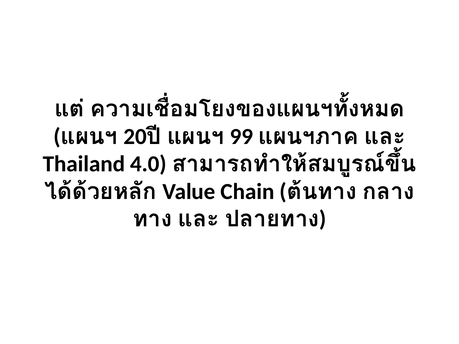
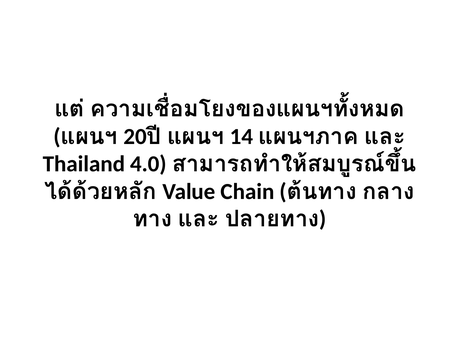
99: 99 -> 14
